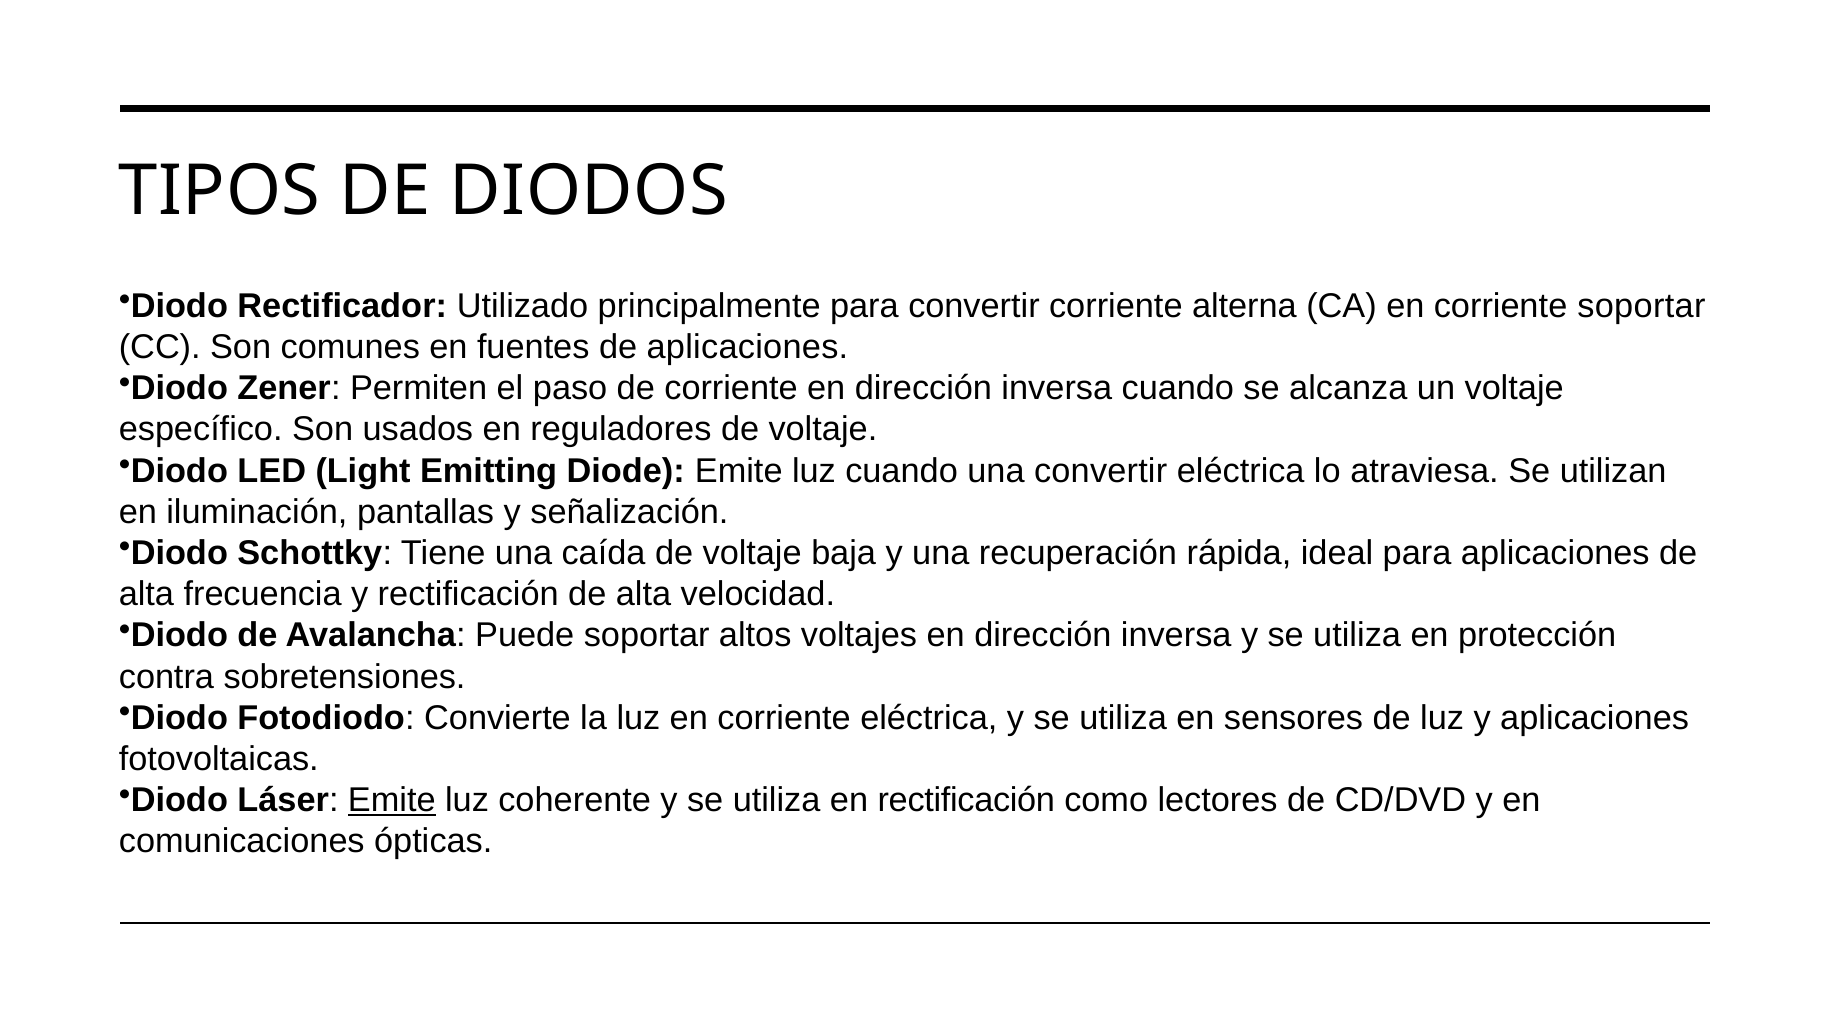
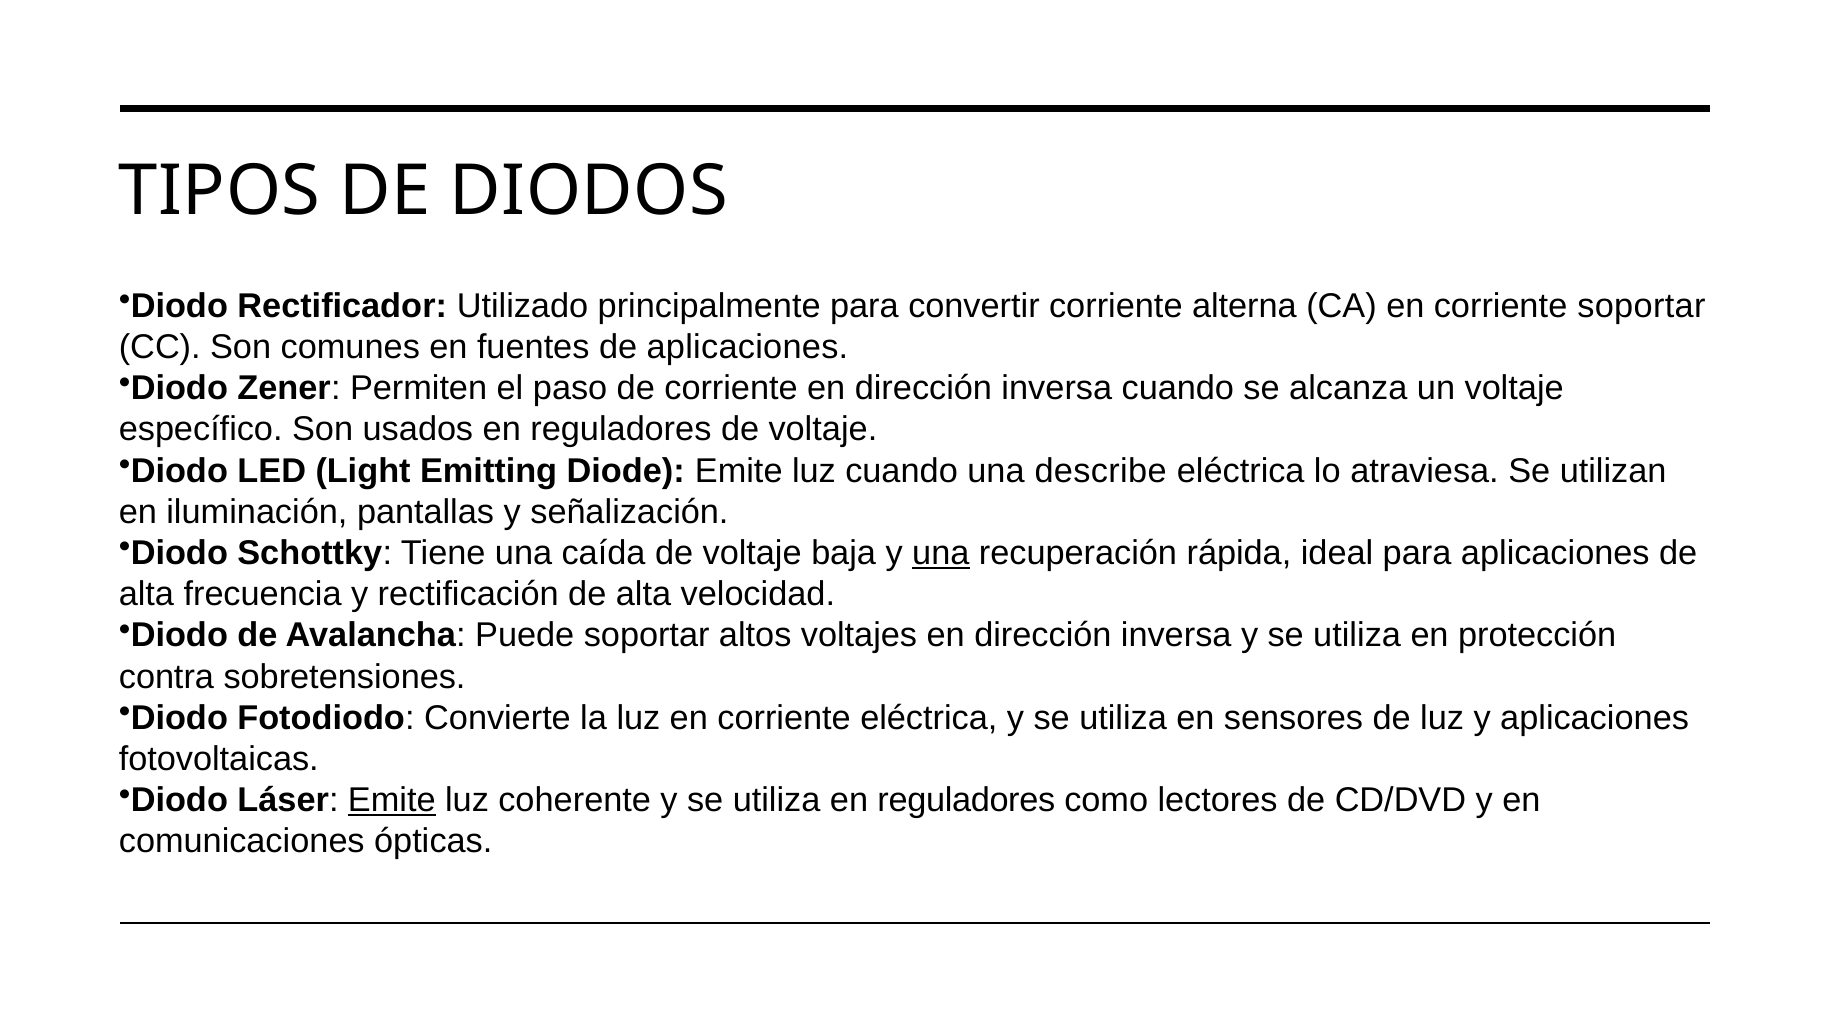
una convertir: convertir -> describe
una at (941, 553) underline: none -> present
utiliza en rectificación: rectificación -> reguladores
